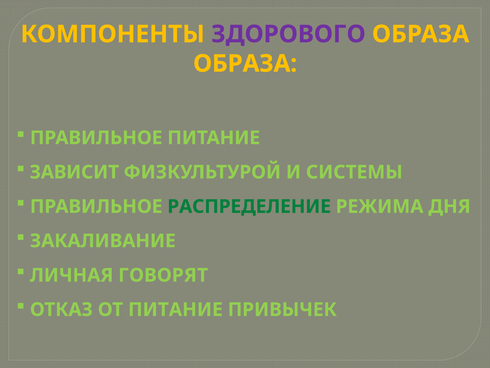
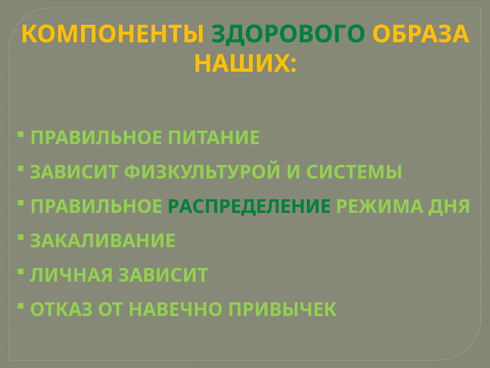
ЗДОРОВОГО colour: purple -> green
ОБРАЗА at (245, 64): ОБРАЗА -> НАШИХ
ЛИЧНАЯ ГОВОРЯТ: ГОВОРЯТ -> ЗАВИСИТ
ОТ ПИТАНИЕ: ПИТАНИЕ -> НАВЕЧНО
